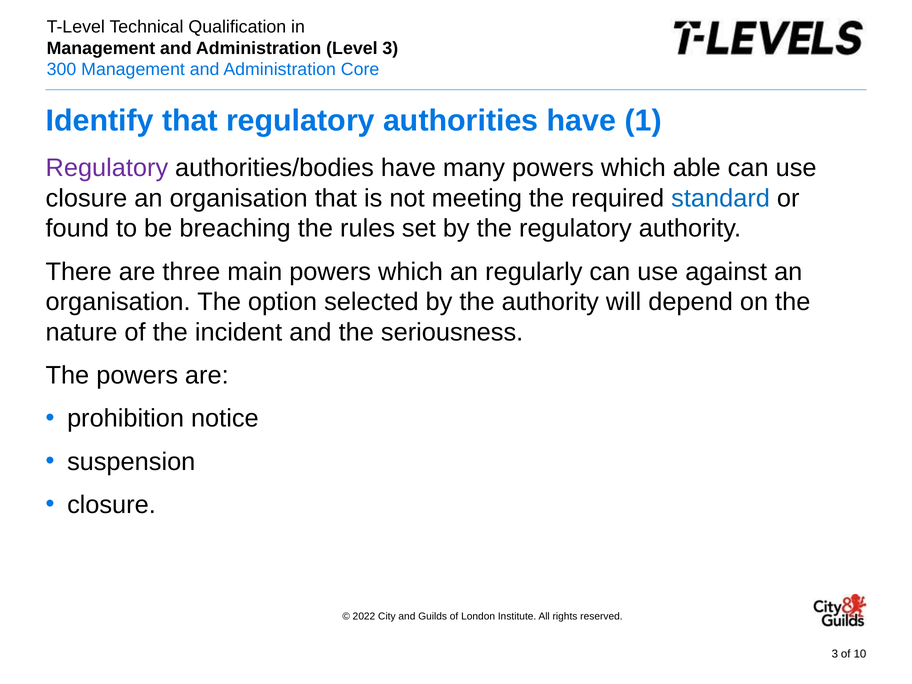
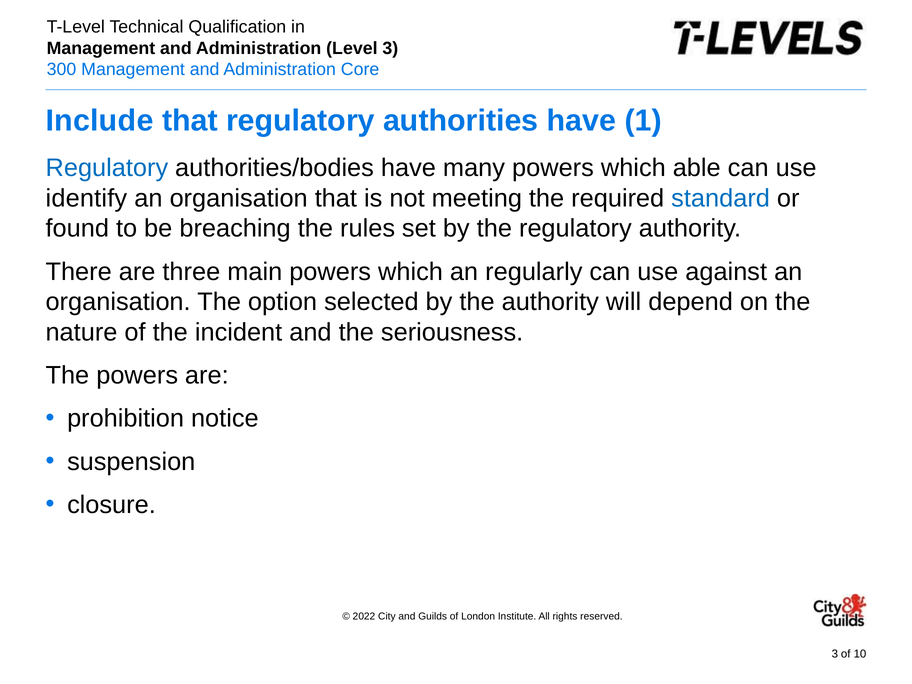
Identify: Identify -> Include
Regulatory at (107, 168) colour: purple -> blue
closure at (86, 198): closure -> identify
